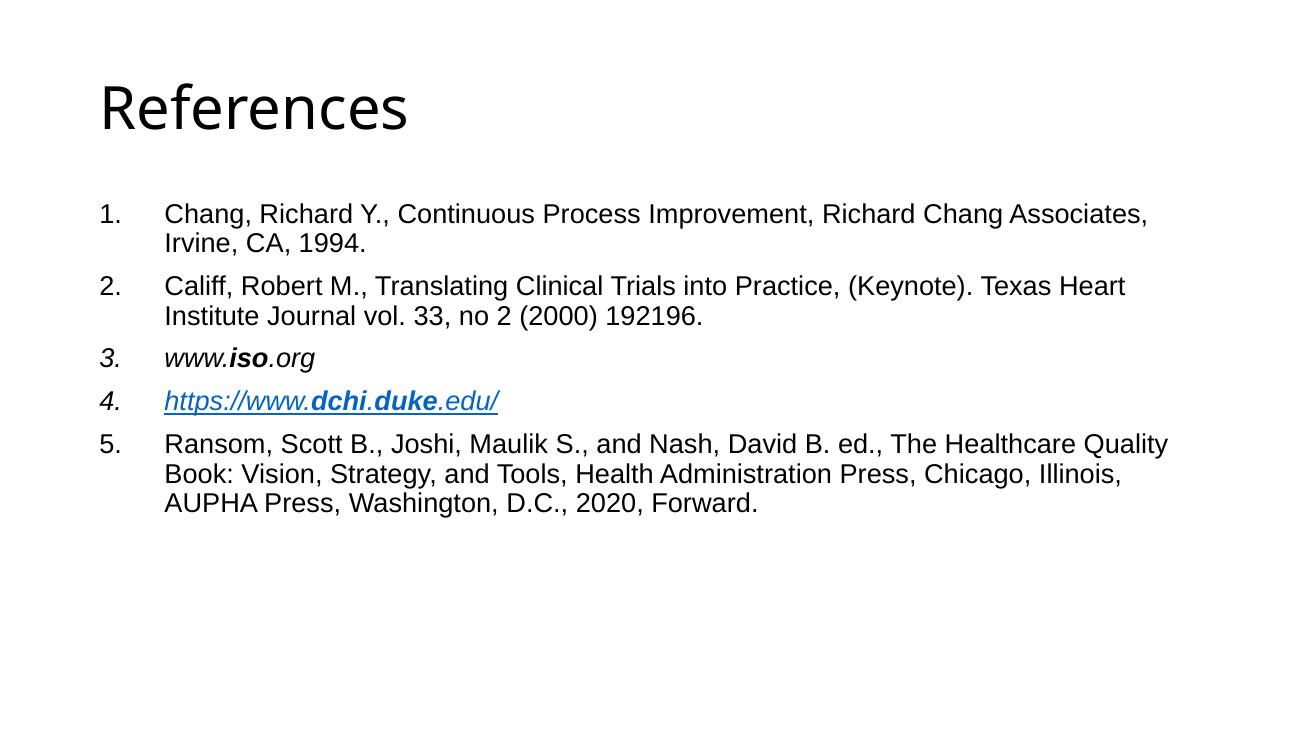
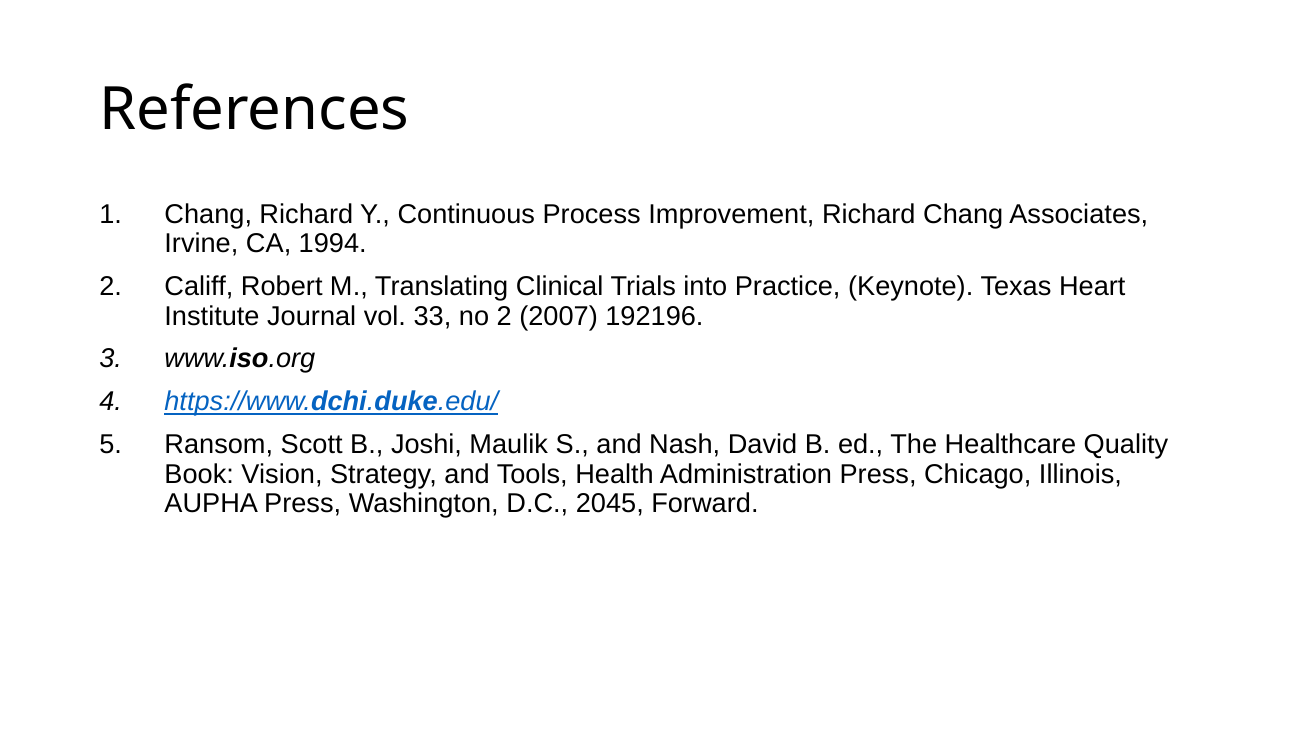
2000: 2000 -> 2007
2020: 2020 -> 2045
